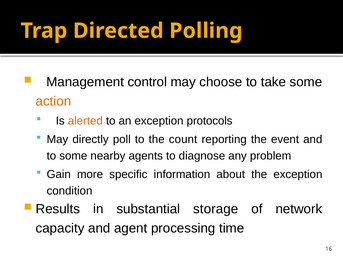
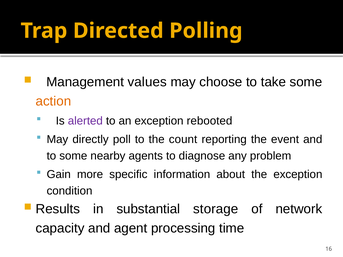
control: control -> values
alerted colour: orange -> purple
protocols: protocols -> rebooted
